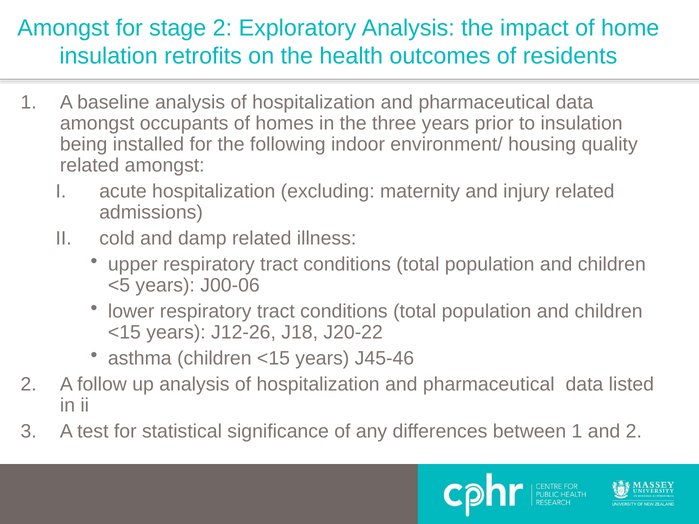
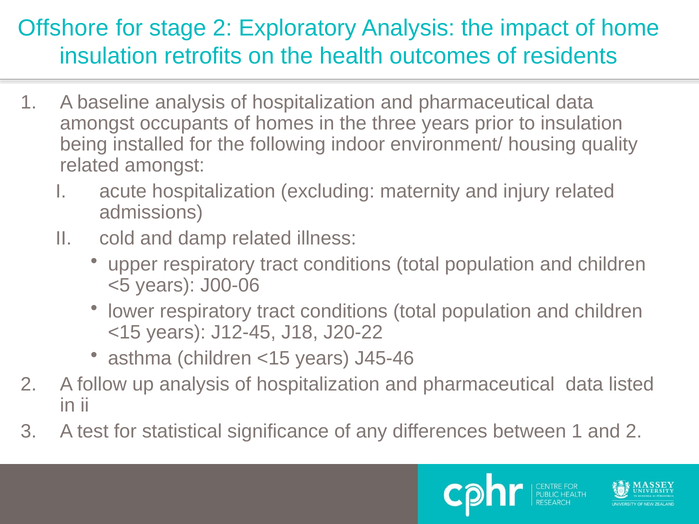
Amongst at (63, 28): Amongst -> Offshore
J12-26: J12-26 -> J12-45
